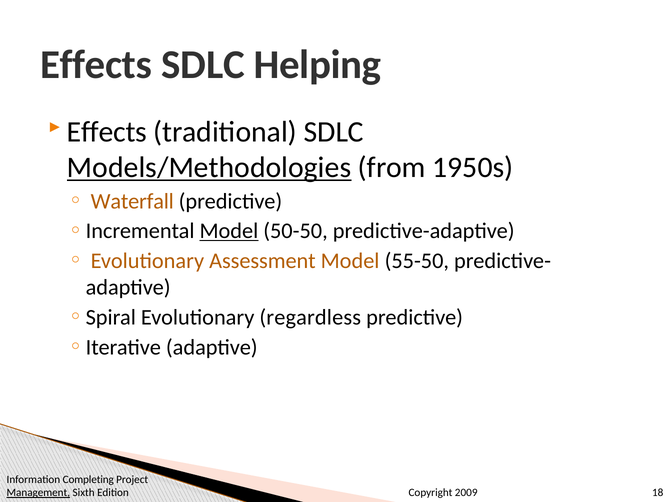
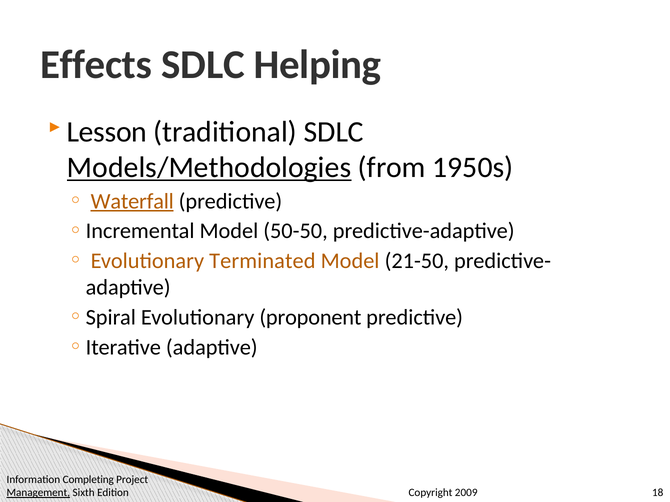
Effects at (107, 132): Effects -> Lesson
Waterfall underline: none -> present
Model at (229, 231) underline: present -> none
Assessment: Assessment -> Terminated
55-50: 55-50 -> 21-50
regardless: regardless -> proponent
